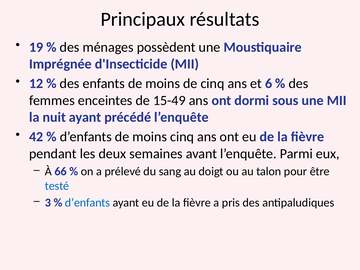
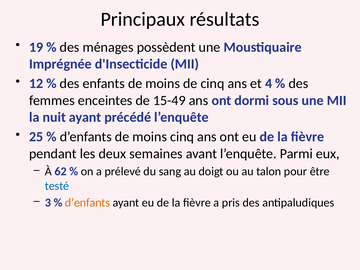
6: 6 -> 4
42: 42 -> 25
66: 66 -> 62
d’enfants at (88, 203) colour: blue -> orange
